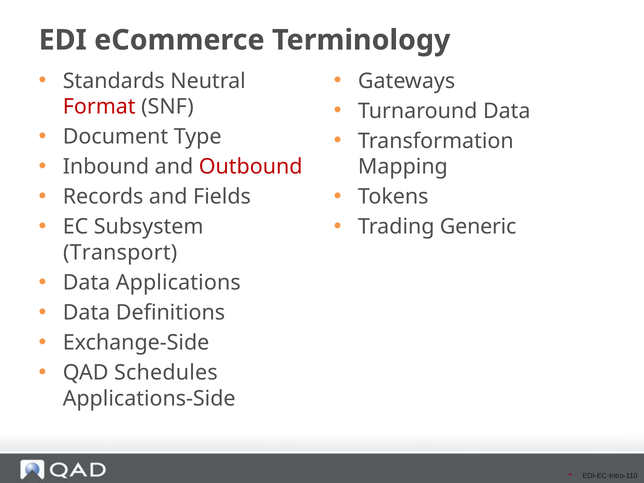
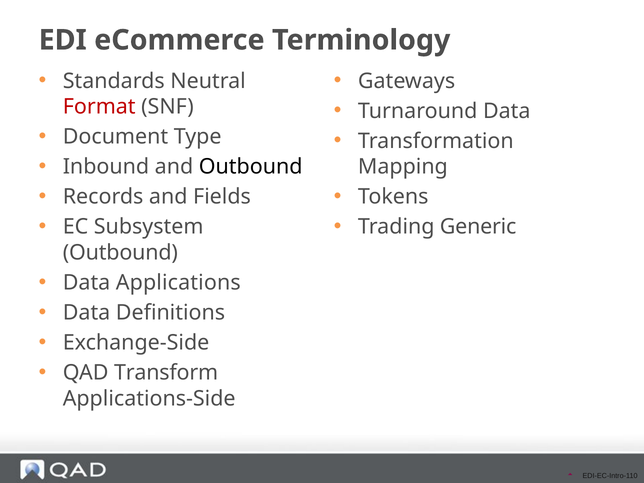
Outbound at (251, 167) colour: red -> black
Transport at (120, 253): Transport -> Outbound
Schedules: Schedules -> Transform
